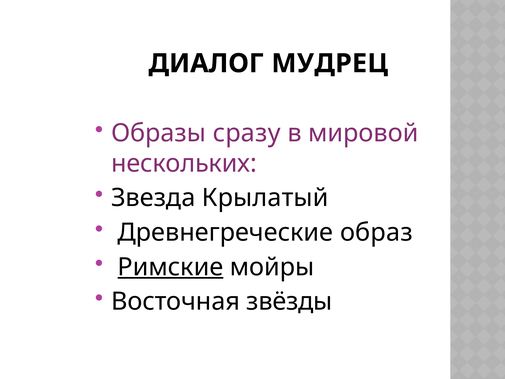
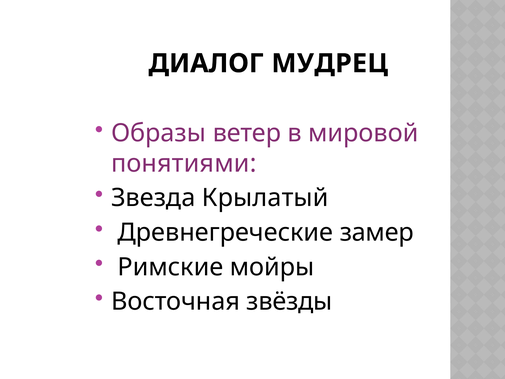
сразу: сразу -> ветер
нескольких: нескольких -> понятиями
образ: образ -> замер
Римские underline: present -> none
